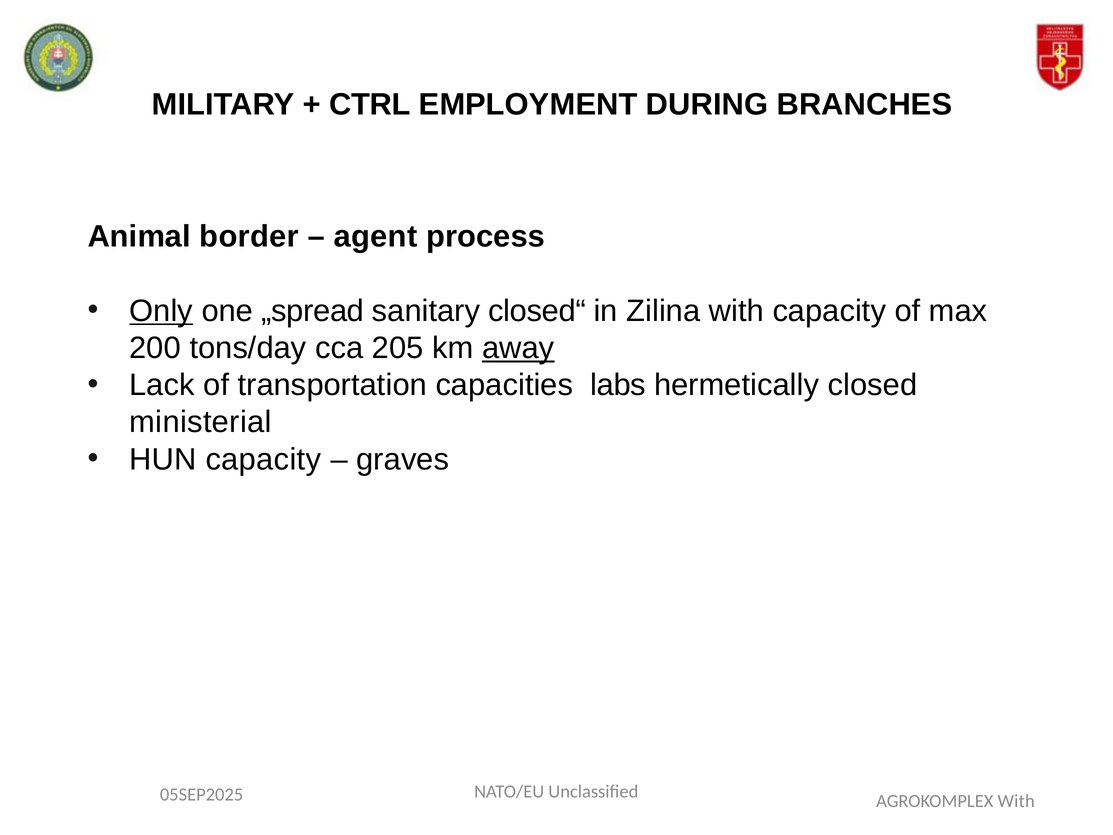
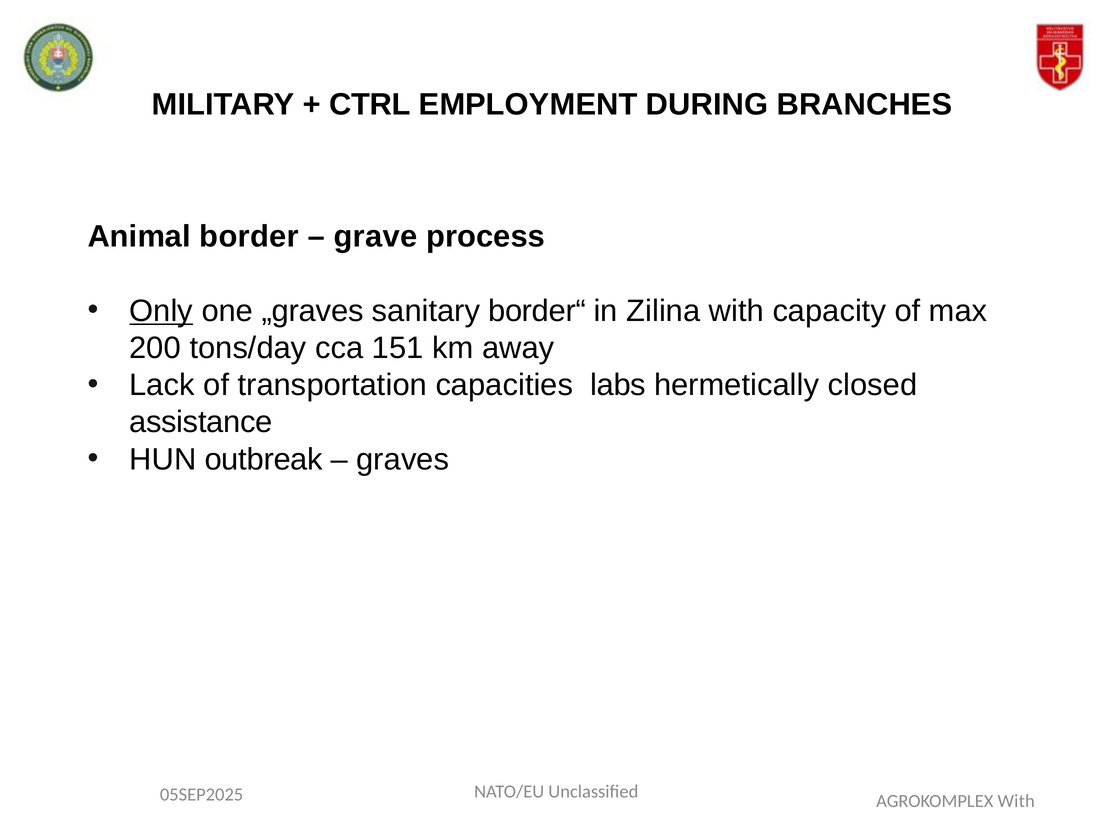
agent: agent -> grave
„spread: „spread -> „graves
closed“: closed“ -> border“
205: 205 -> 151
away underline: present -> none
ministerial: ministerial -> assistance
HUN capacity: capacity -> outbreak
